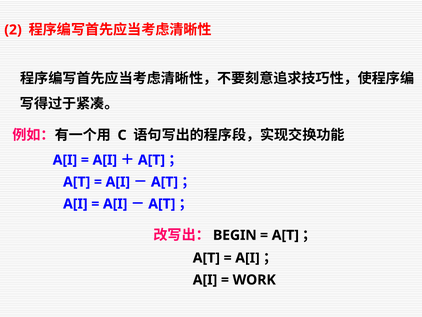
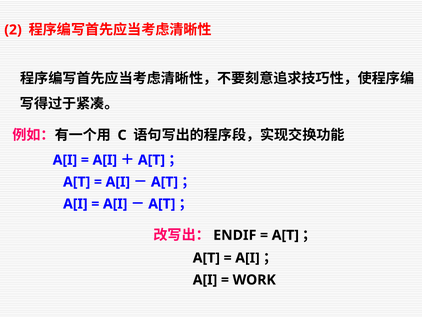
BEGIN: BEGIN -> ENDIF
